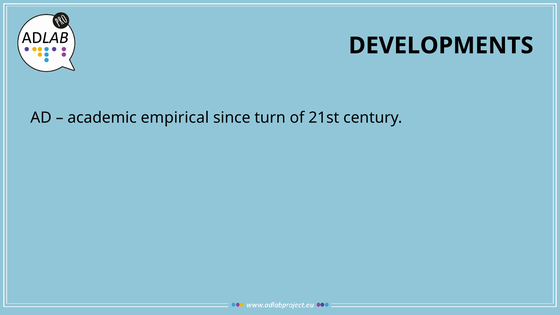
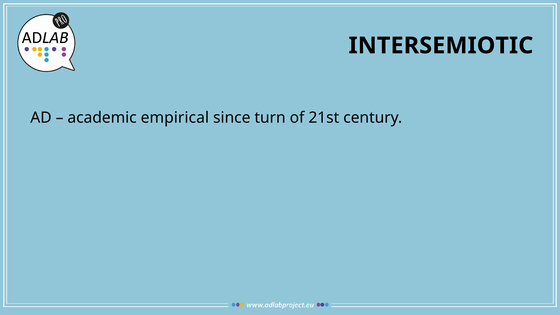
DEVELOPMENTS: DEVELOPMENTS -> INTERSEMIOTIC
